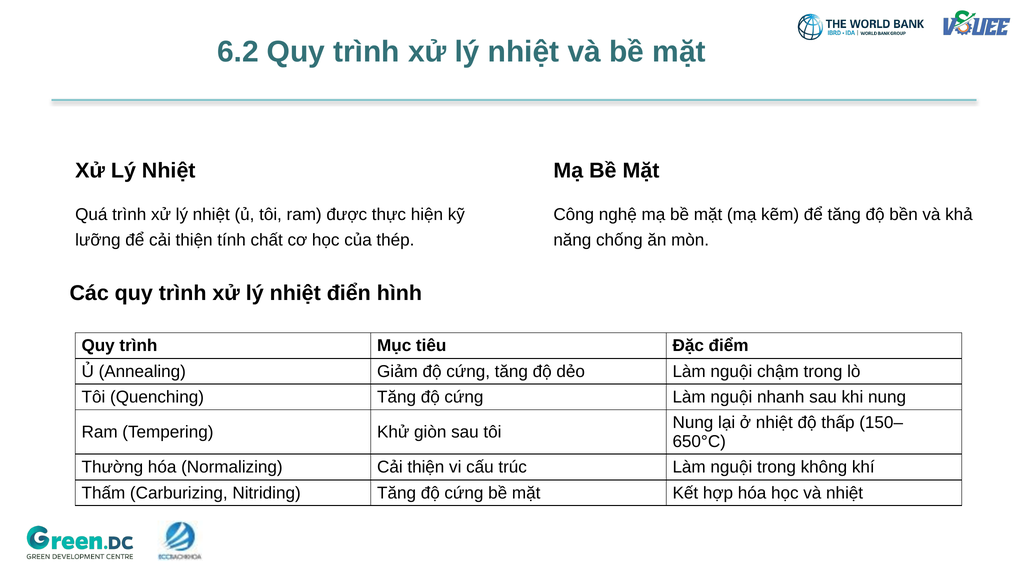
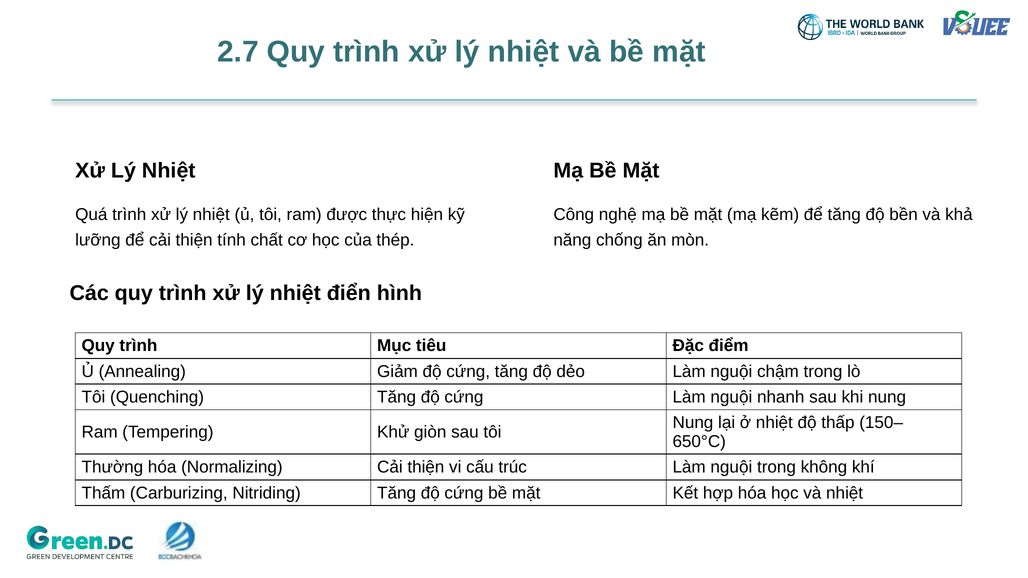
6.2: 6.2 -> 2.7
